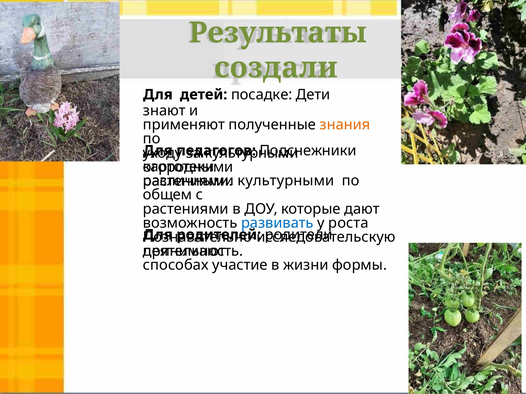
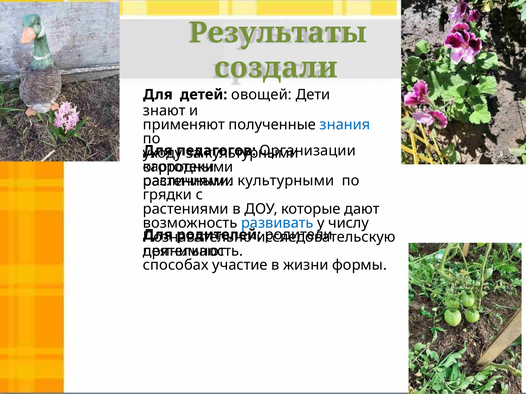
посадке: посадке -> овощей
знания colour: orange -> blue
Подснежники: Подснежники -> Организации
общем: общем -> грядки
роста: роста -> числу
